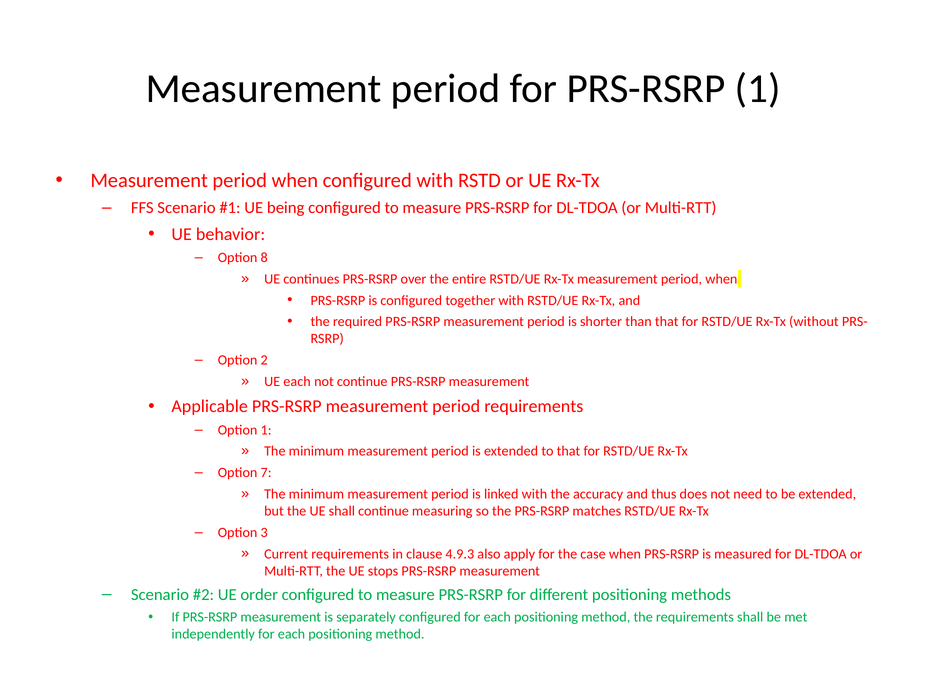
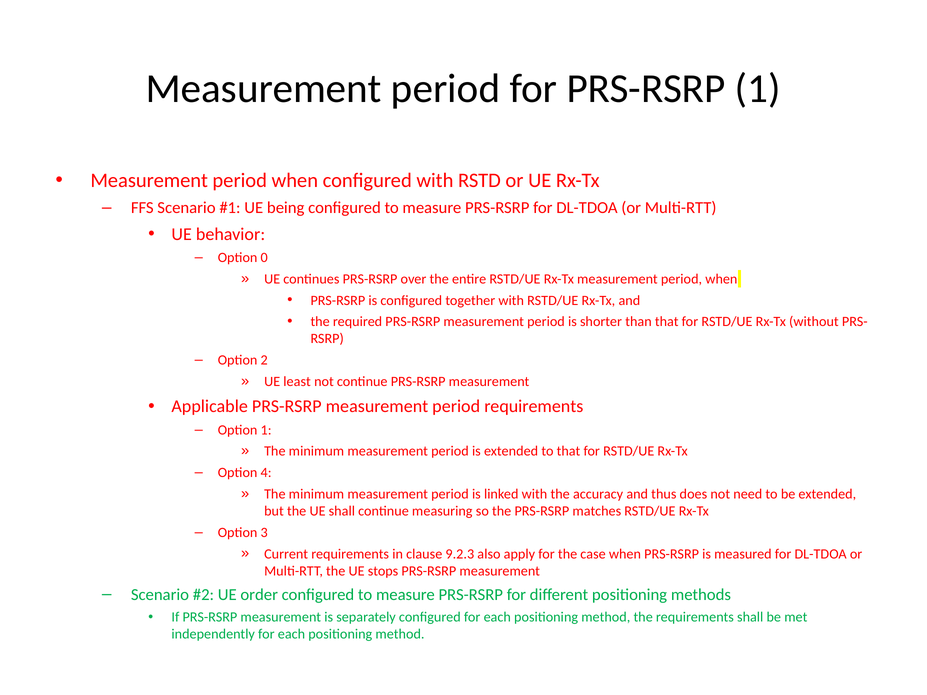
8: 8 -> 0
UE each: each -> least
7: 7 -> 4
4.9.3: 4.9.3 -> 9.2.3
